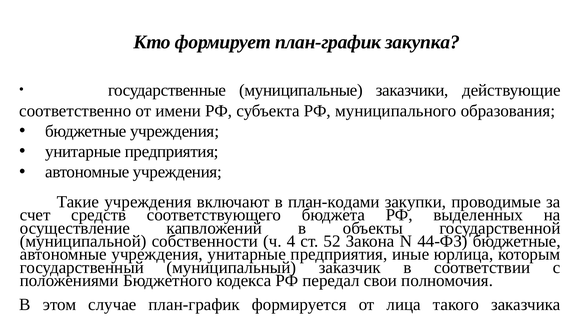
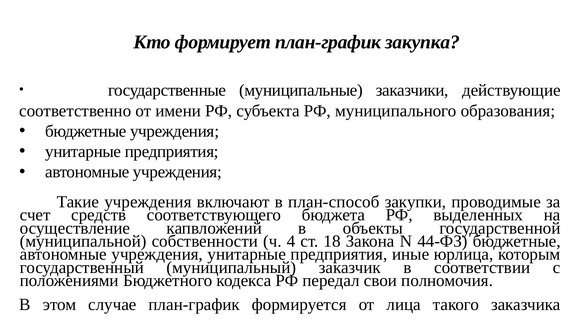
план-кодами: план-кодами -> план-способ
52: 52 -> 18
